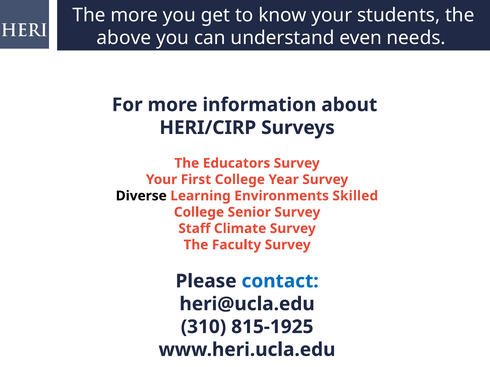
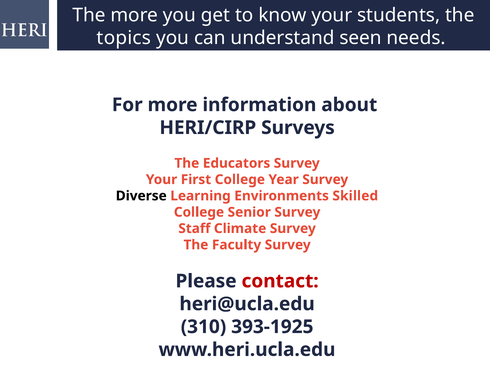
above: above -> topics
even: even -> seen
contact colour: blue -> red
815-1925: 815-1925 -> 393-1925
